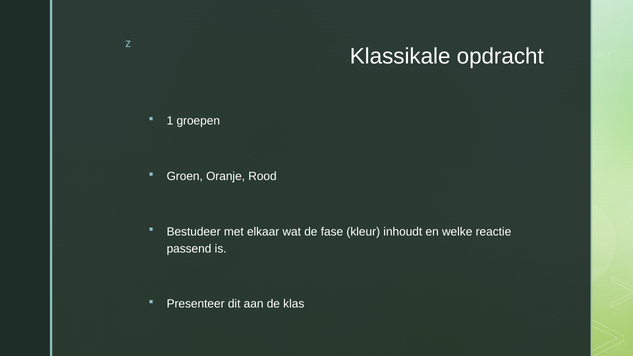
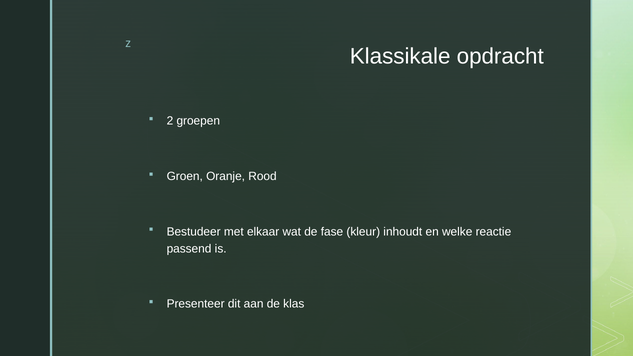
1: 1 -> 2
